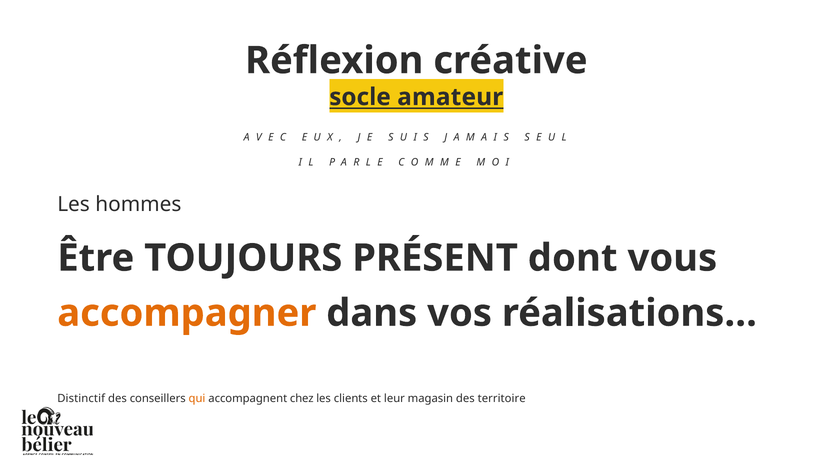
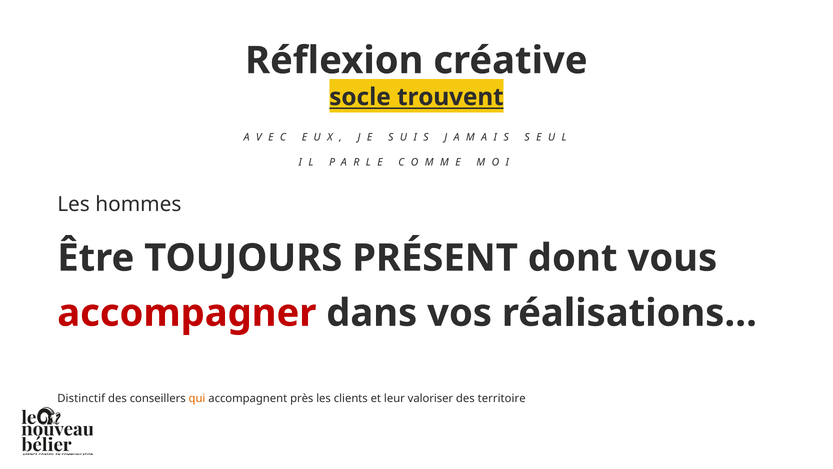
amateur: amateur -> trouvent
accompagner colour: orange -> red
chez: chez -> près
magasin: magasin -> valoriser
